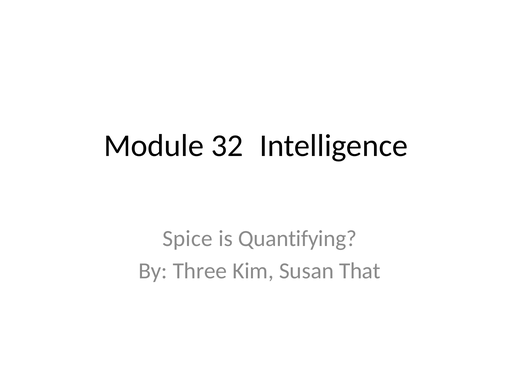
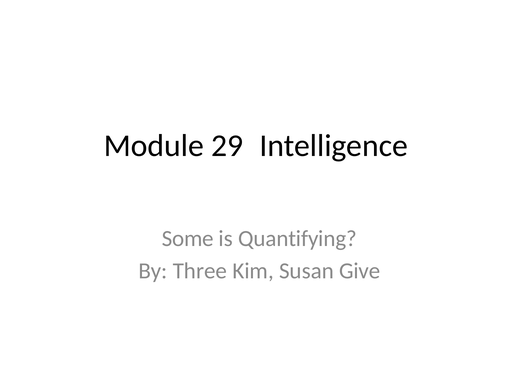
32: 32 -> 29
Spice: Spice -> Some
That: That -> Give
